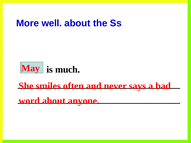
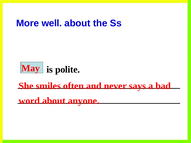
much: much -> polite
